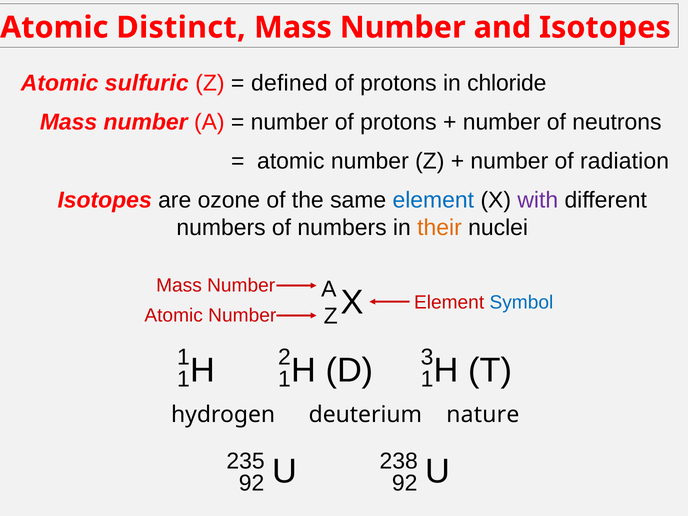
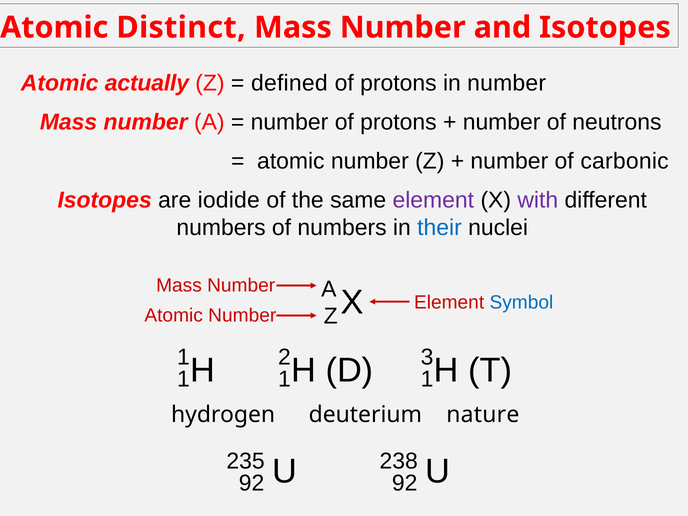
sulfuric: sulfuric -> actually
in chloride: chloride -> number
radiation: radiation -> carbonic
ozone: ozone -> iodide
element at (433, 200) colour: blue -> purple
their colour: orange -> blue
